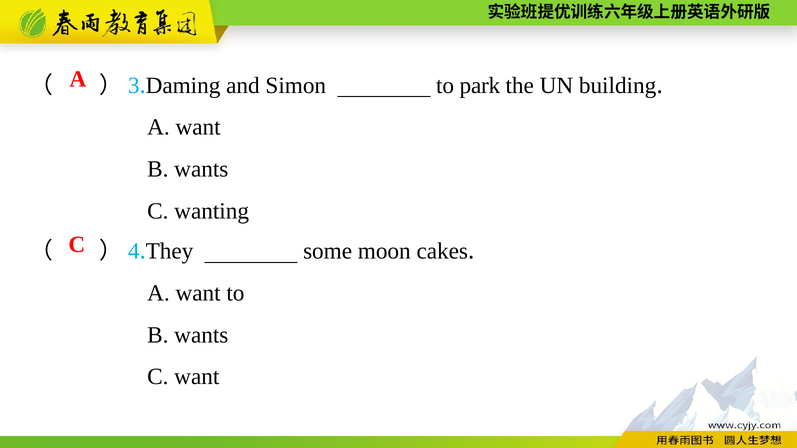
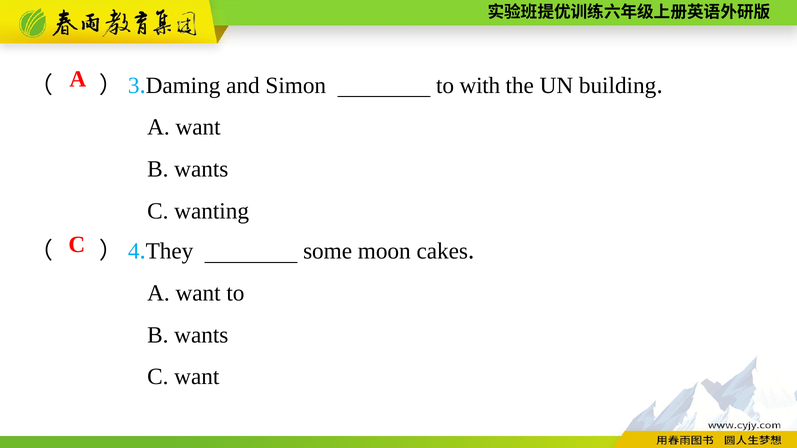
park: park -> with
